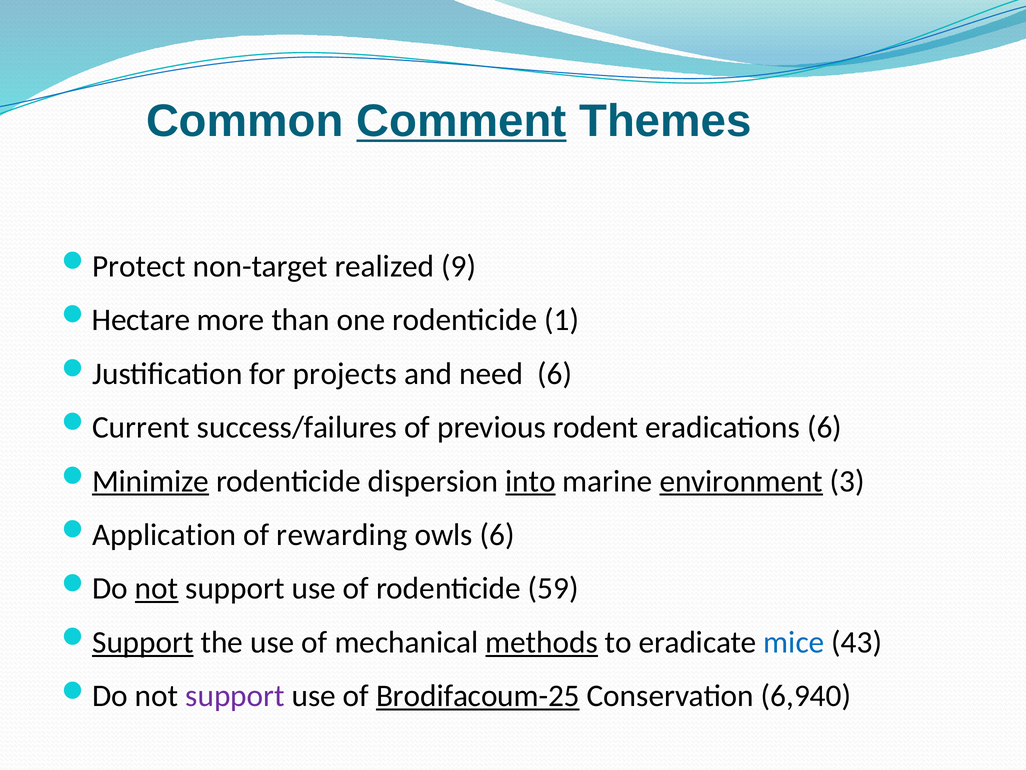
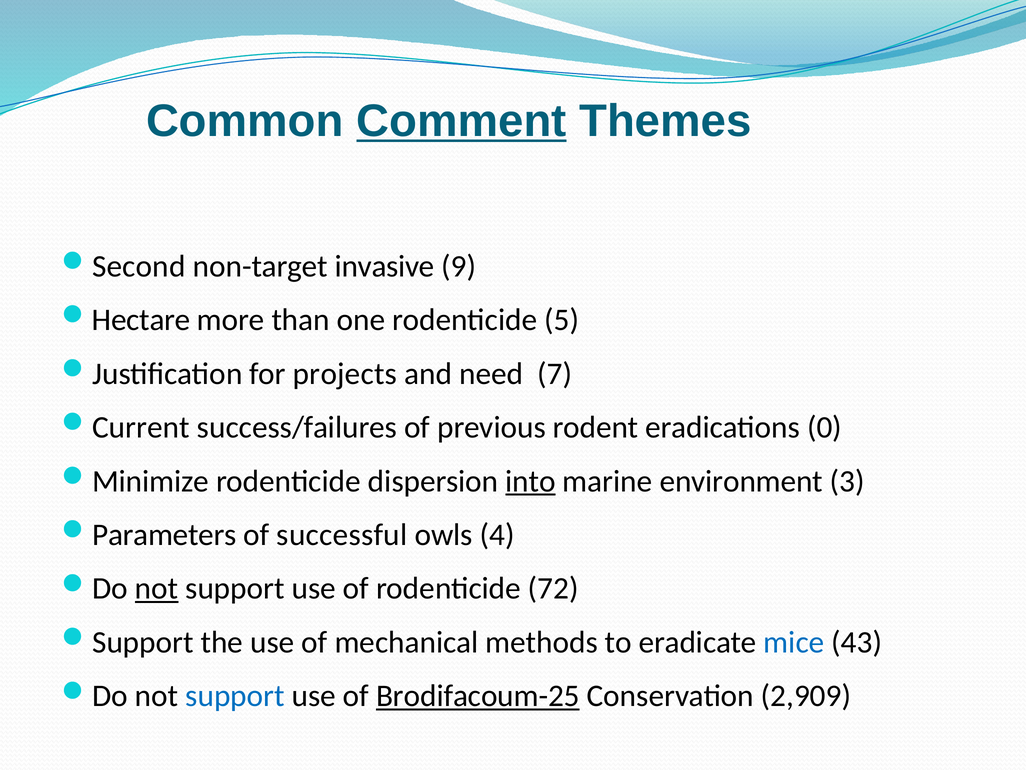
Protect: Protect -> Second
realized: realized -> invasive
1: 1 -> 5
need 6: 6 -> 7
eradications 6: 6 -> 0
Minimize underline: present -> none
environment underline: present -> none
Application: Application -> Parameters
rewarding: rewarding -> successful
owls 6: 6 -> 4
59: 59 -> 72
Support at (143, 642) underline: present -> none
methods underline: present -> none
support at (235, 696) colour: purple -> blue
6,940: 6,940 -> 2,909
